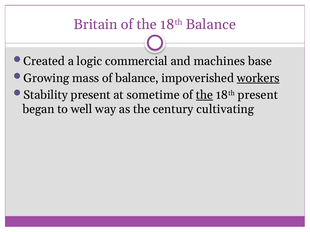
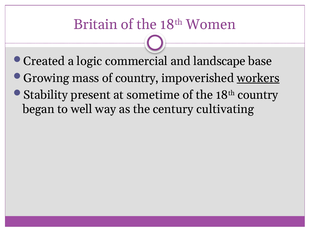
18th Balance: Balance -> Women
machines: machines -> landscape
of balance: balance -> country
the at (204, 95) underline: present -> none
18th present: present -> country
